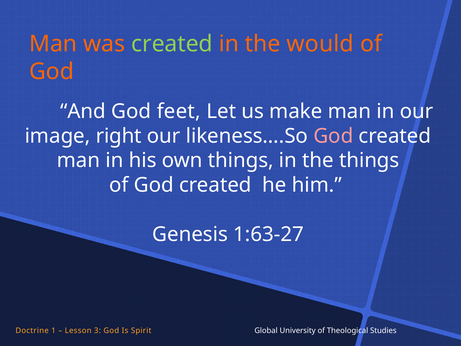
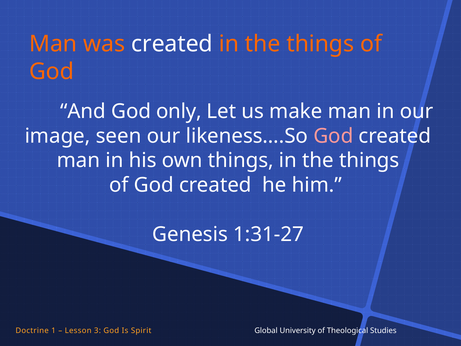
created at (172, 44) colour: light green -> white
would at (320, 44): would -> things
feet: feet -> only
right: right -> seen
1:63-27: 1:63-27 -> 1:31-27
